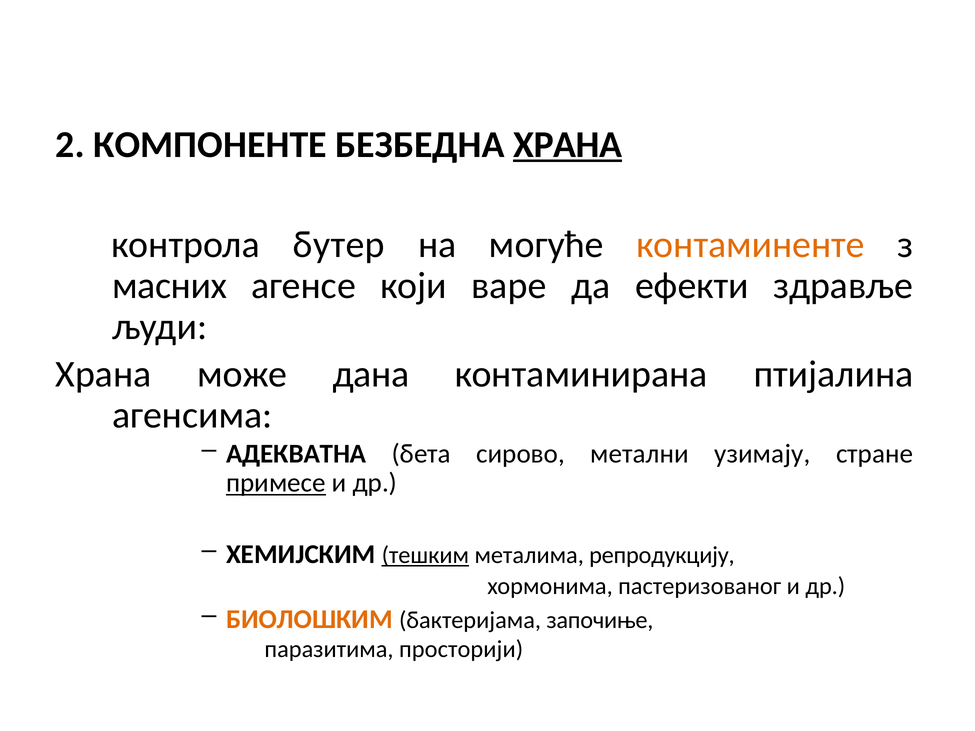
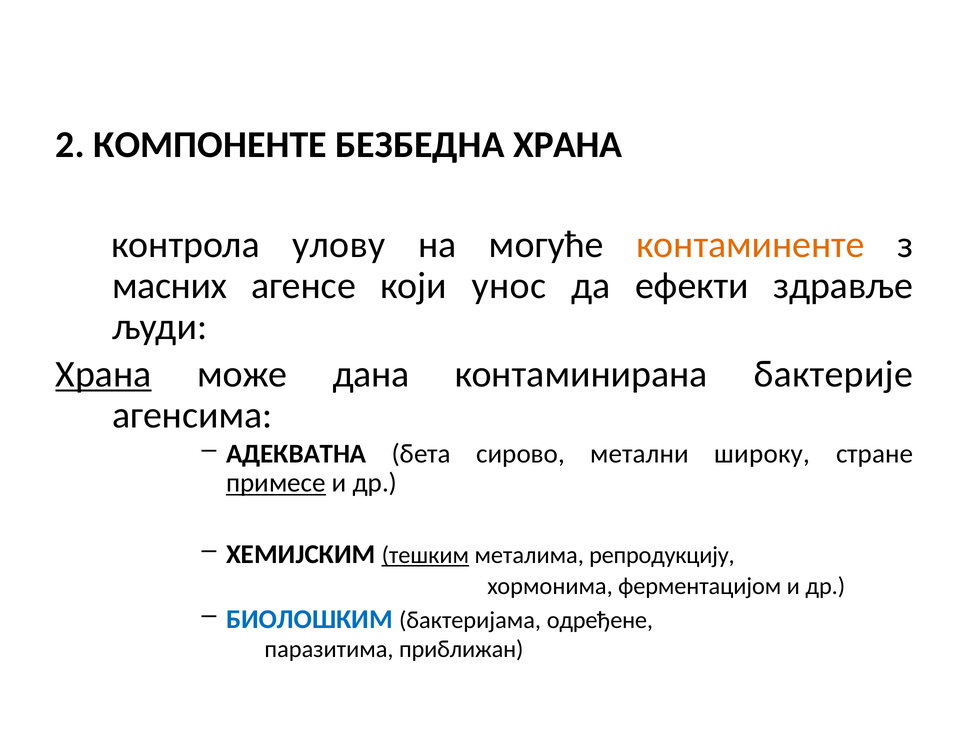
ХРАНА at (568, 145) underline: present -> none
бутер: бутер -> улову
варе: варе -> унос
Храна at (103, 374) underline: none -> present
птијалина: птијалина -> бактерије
узимају: узимају -> широку
пастеризованог: пастеризованог -> ферментацијом
БИОЛОШКИМ colour: orange -> blue
започиње: започиње -> одређене
просторији: просторији -> приближан
